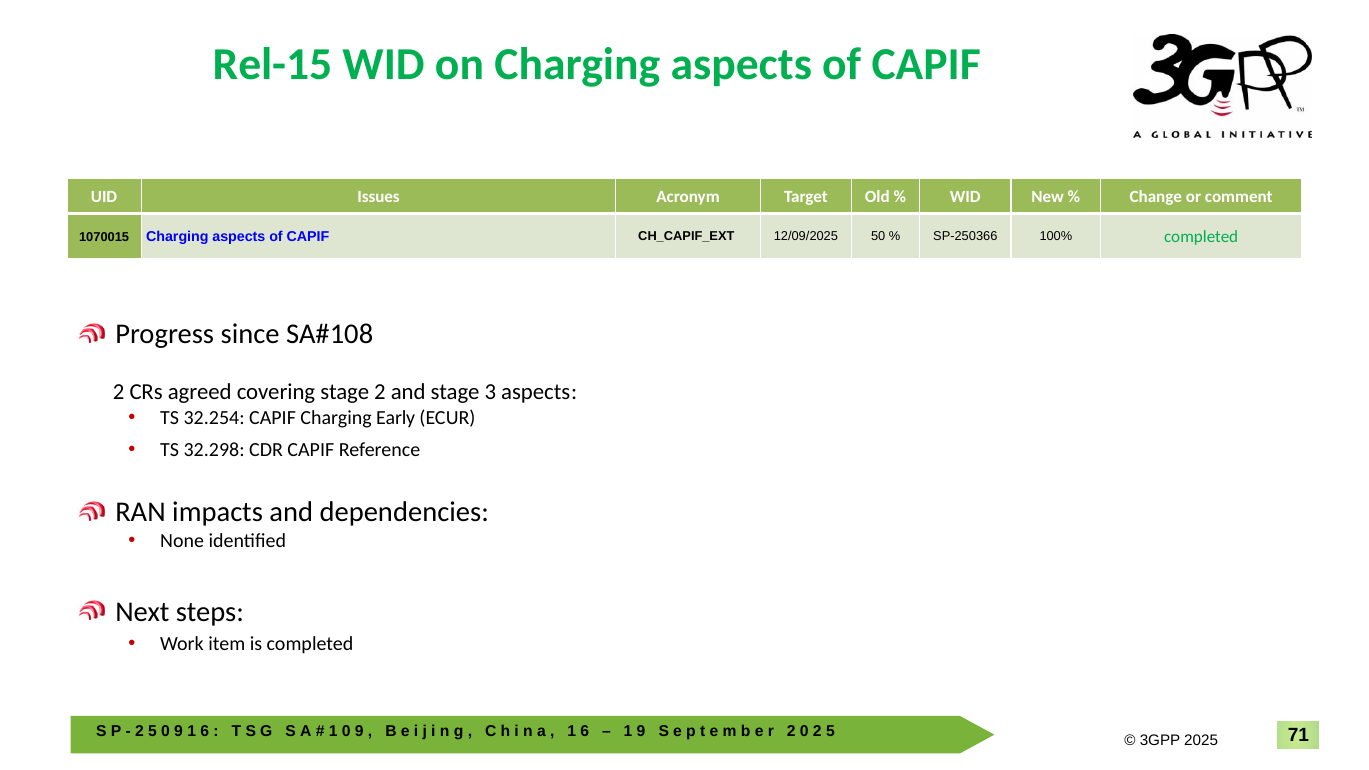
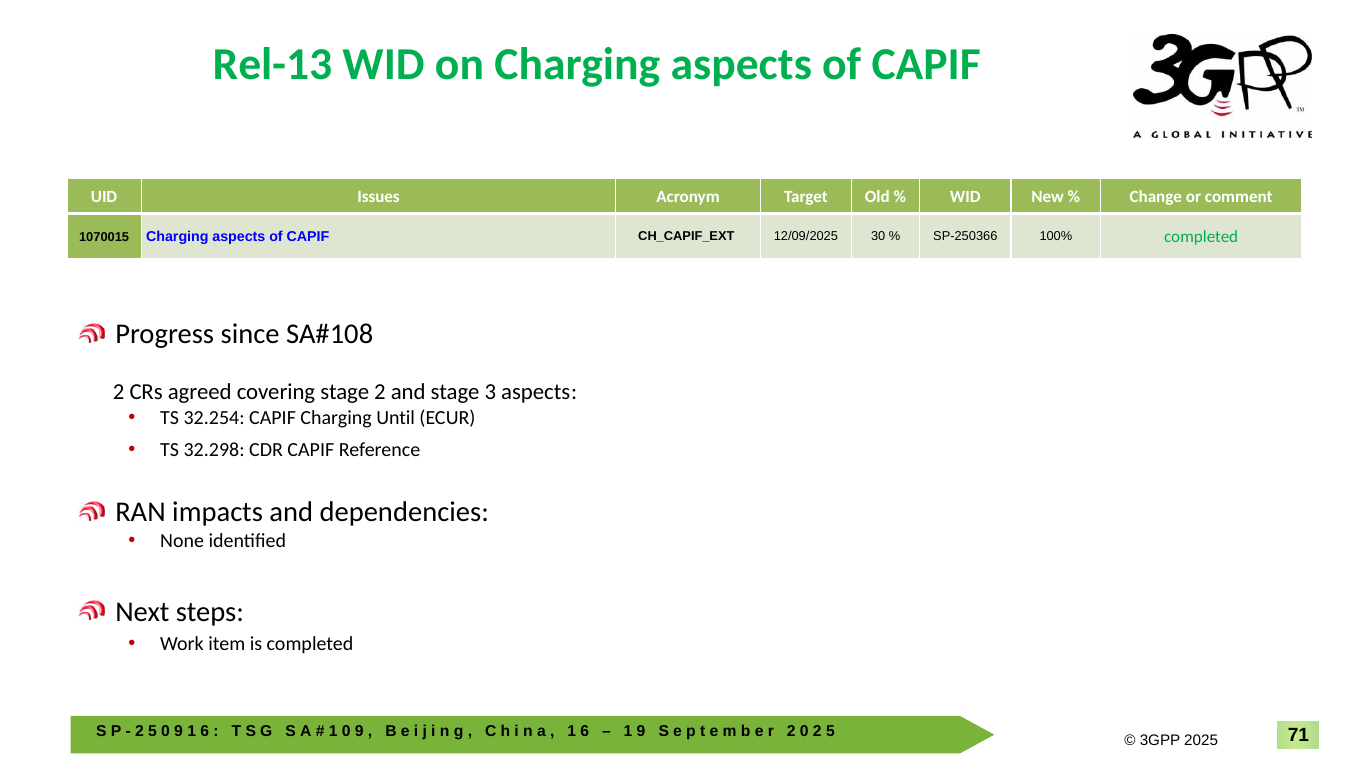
Rel-15: Rel-15 -> Rel-13
50: 50 -> 30
Early: Early -> Until
